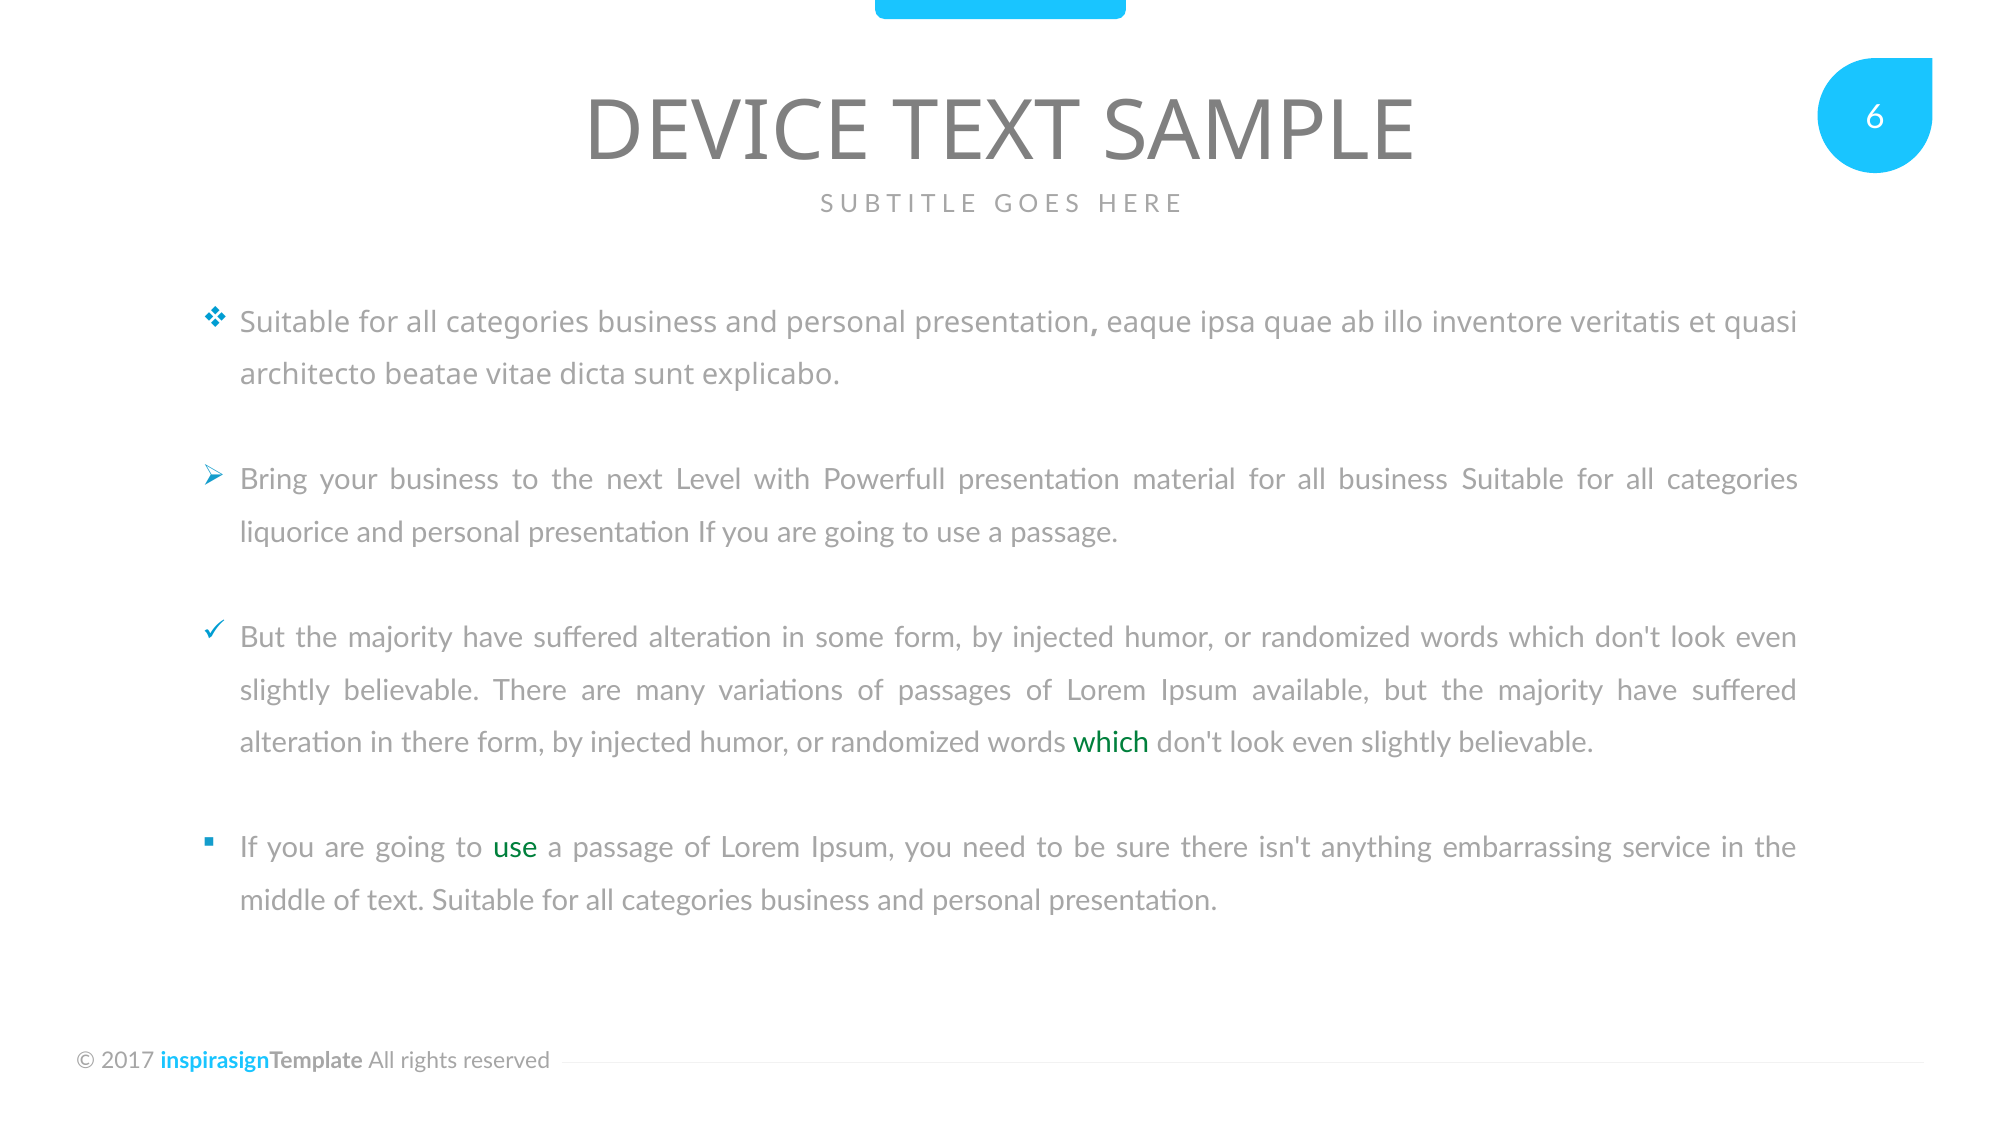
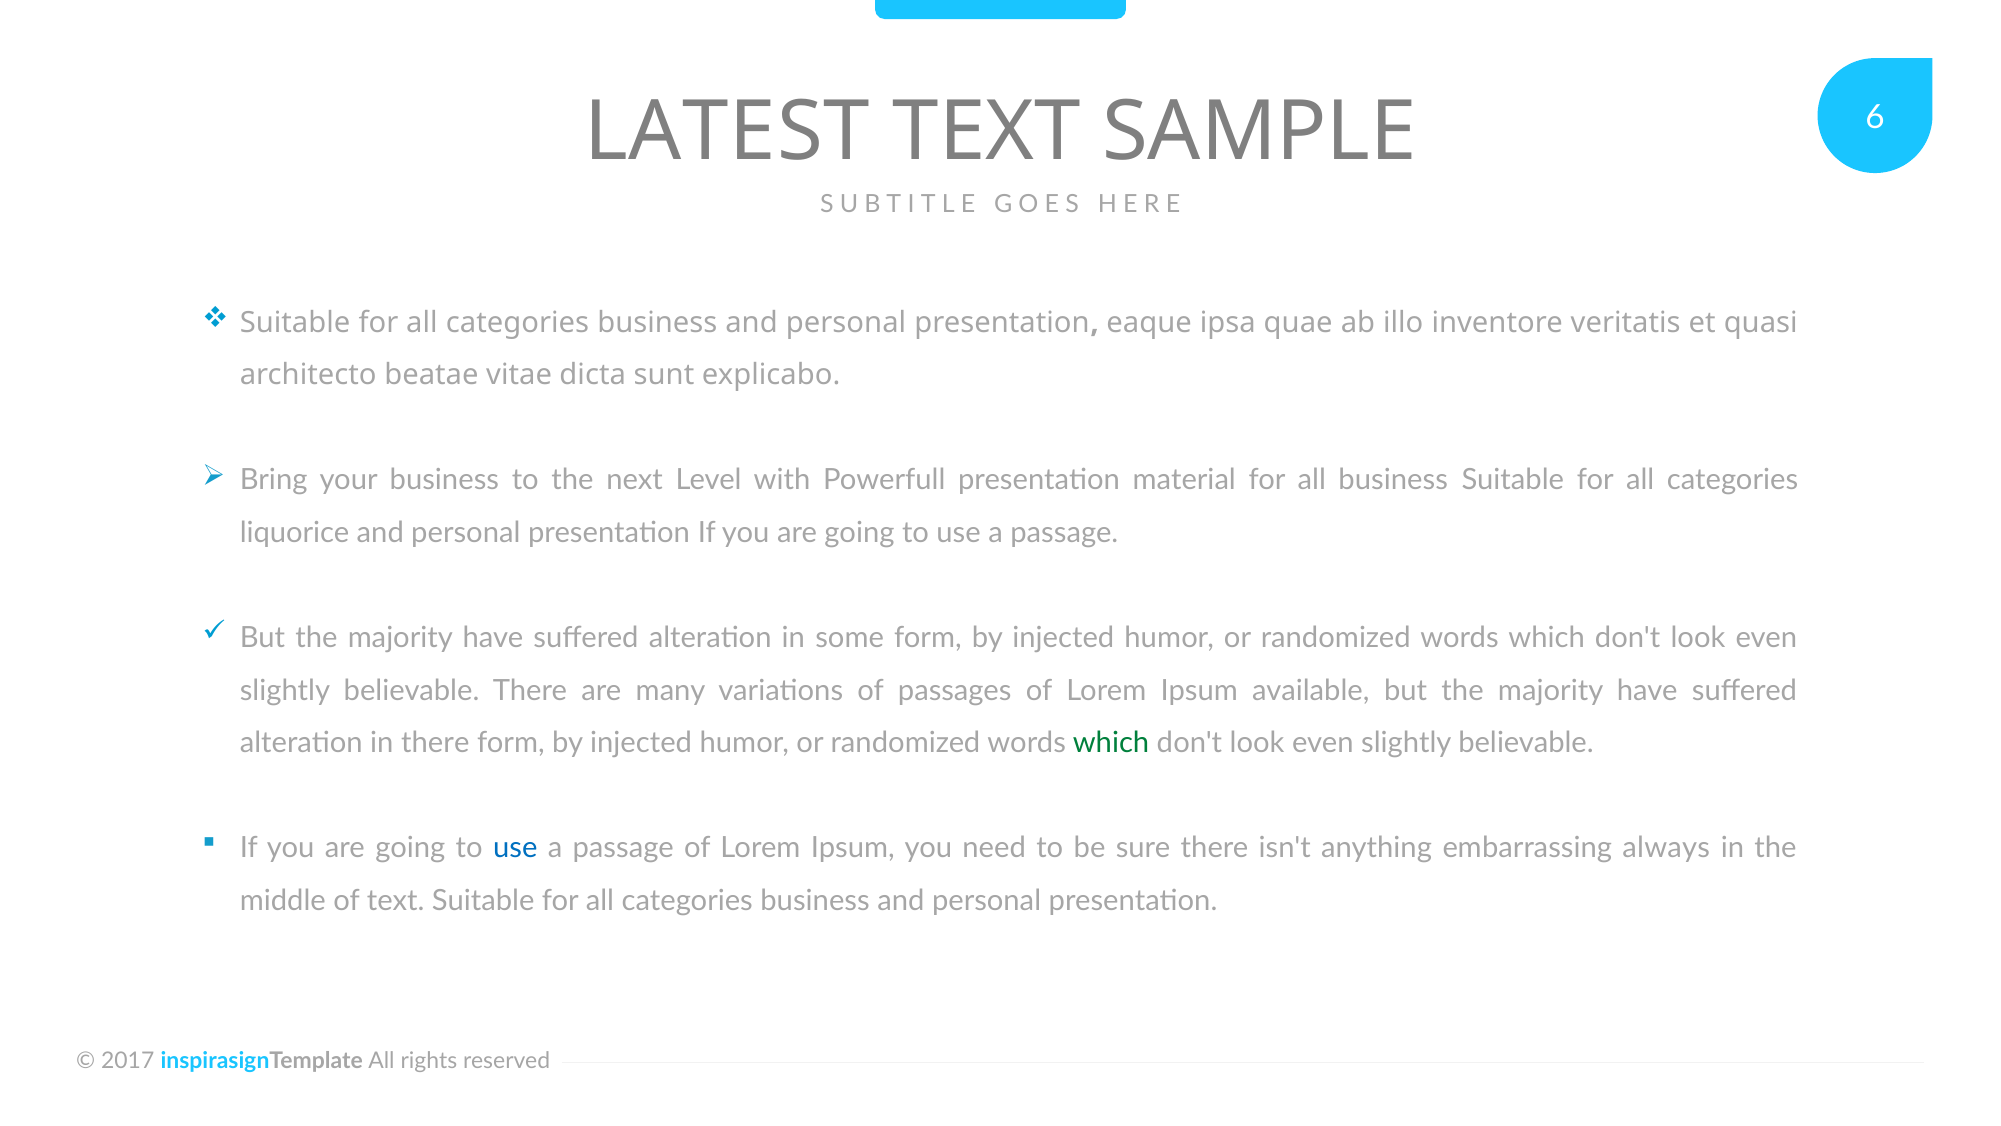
DEVICE: DEVICE -> LATEST
use at (515, 848) colour: green -> blue
service: service -> always
